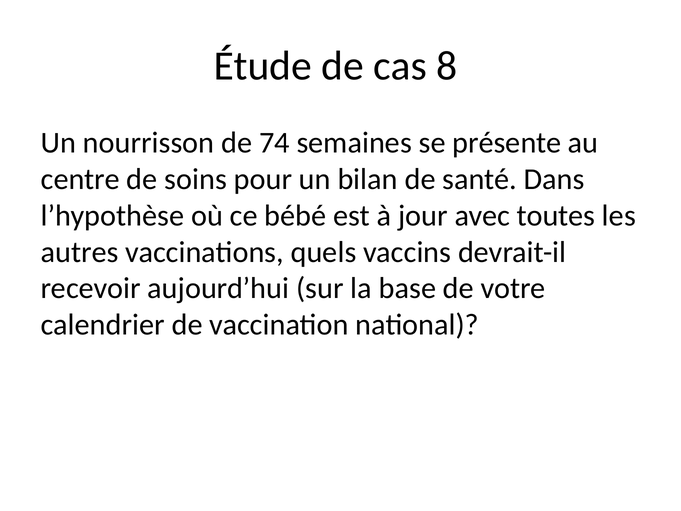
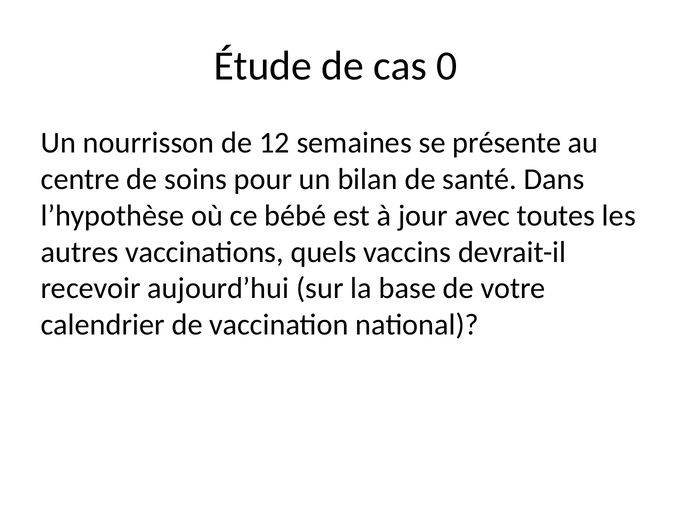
8: 8 -> 0
74: 74 -> 12
